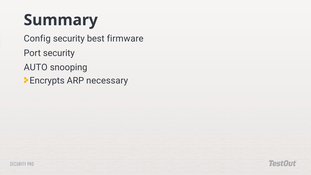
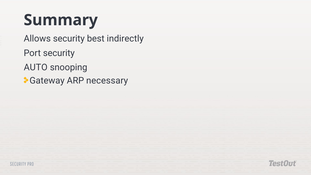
Config: Config -> Allows
firmware: firmware -> indirectly
Encrypts: Encrypts -> Gateway
